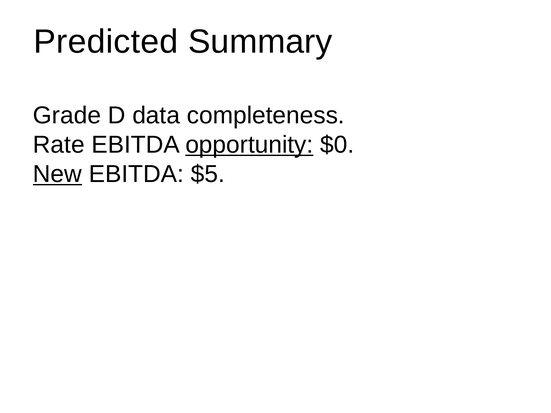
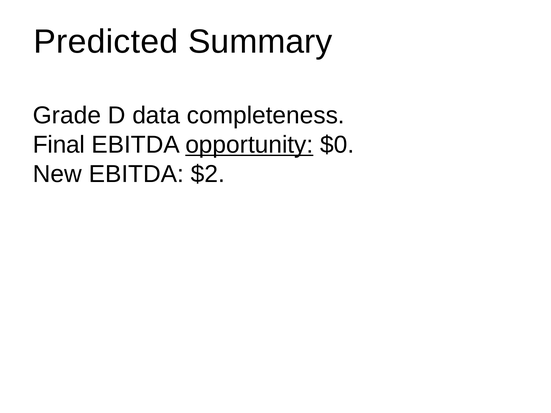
Rate: Rate -> Final
New underline: present -> none
$5: $5 -> $2
